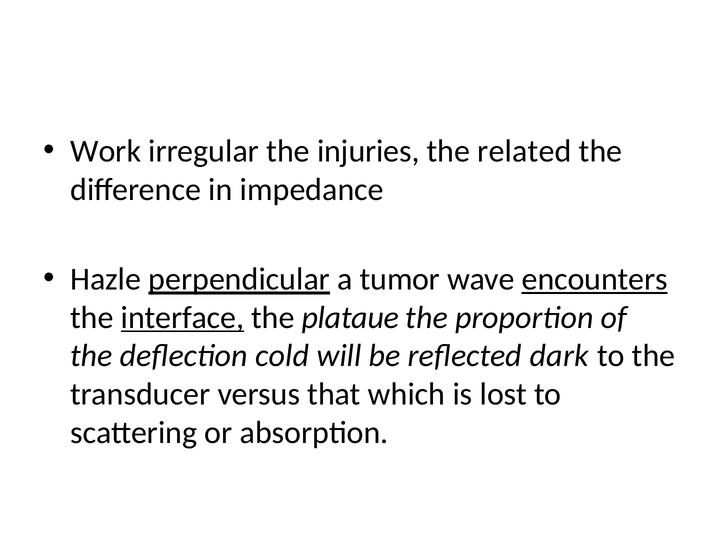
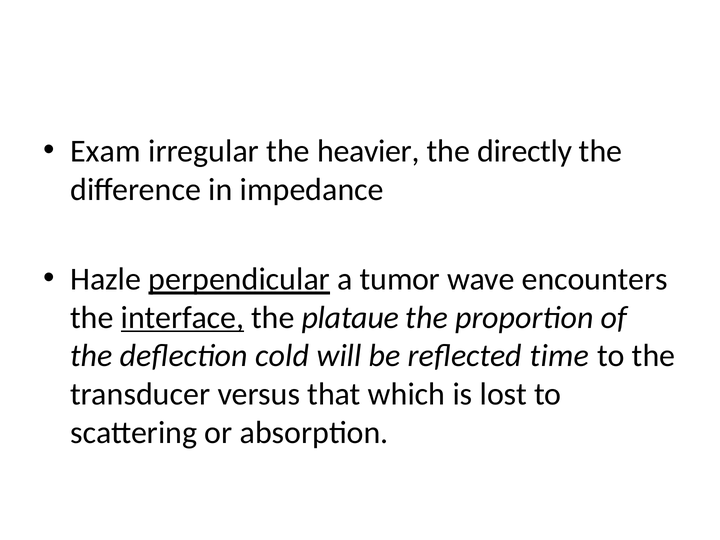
Work: Work -> Exam
injuries: injuries -> heavier
related: related -> directly
encounters underline: present -> none
dark: dark -> time
